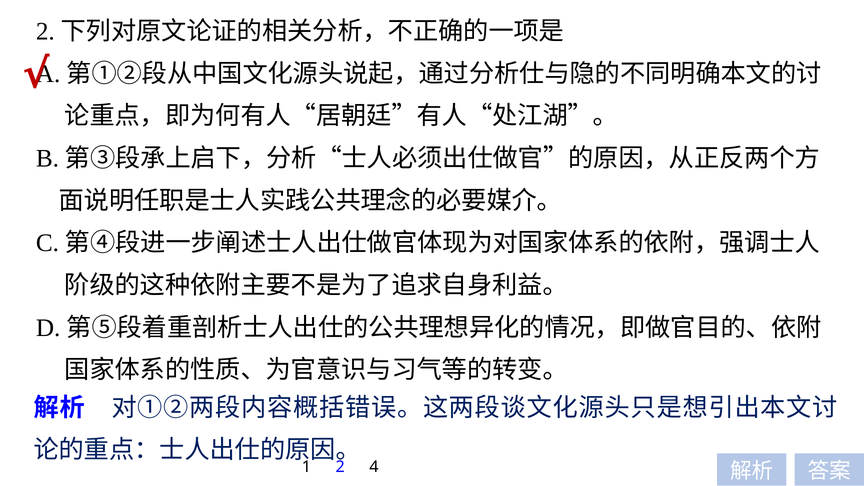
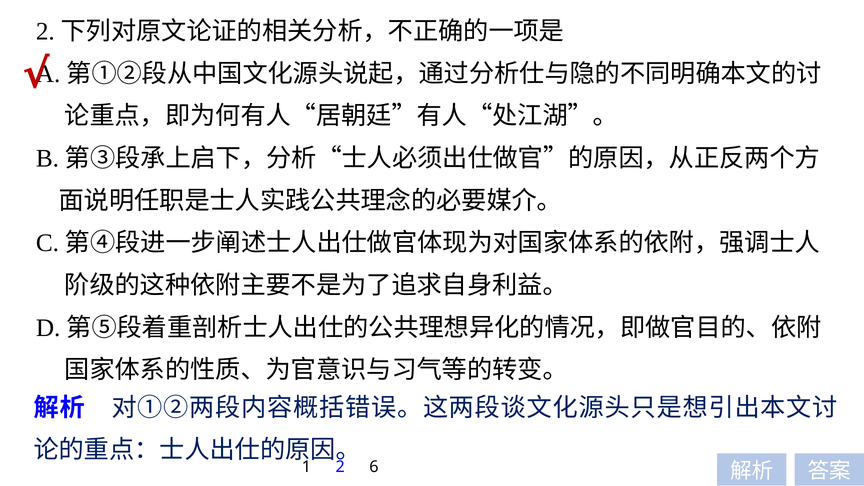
4: 4 -> 6
